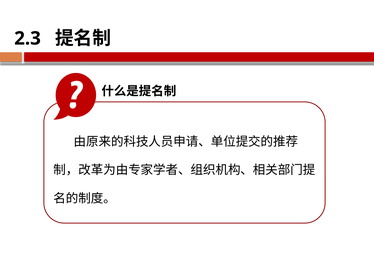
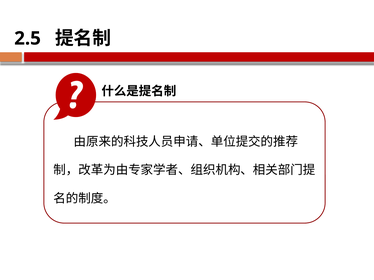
2.3: 2.3 -> 2.5
